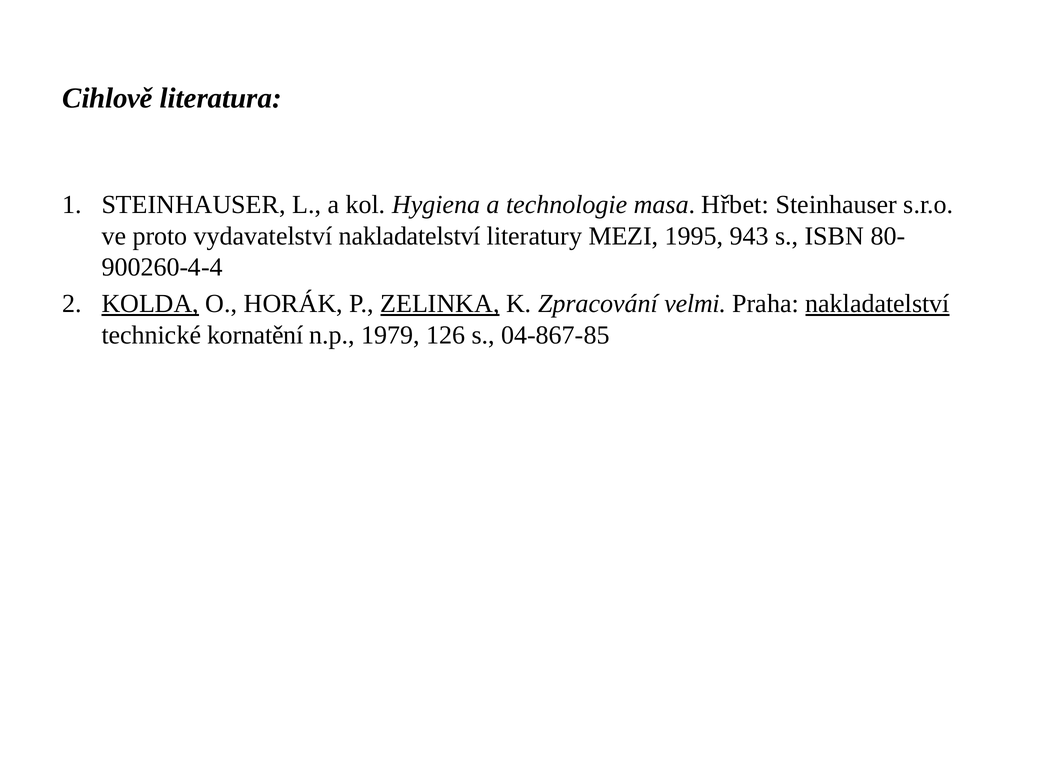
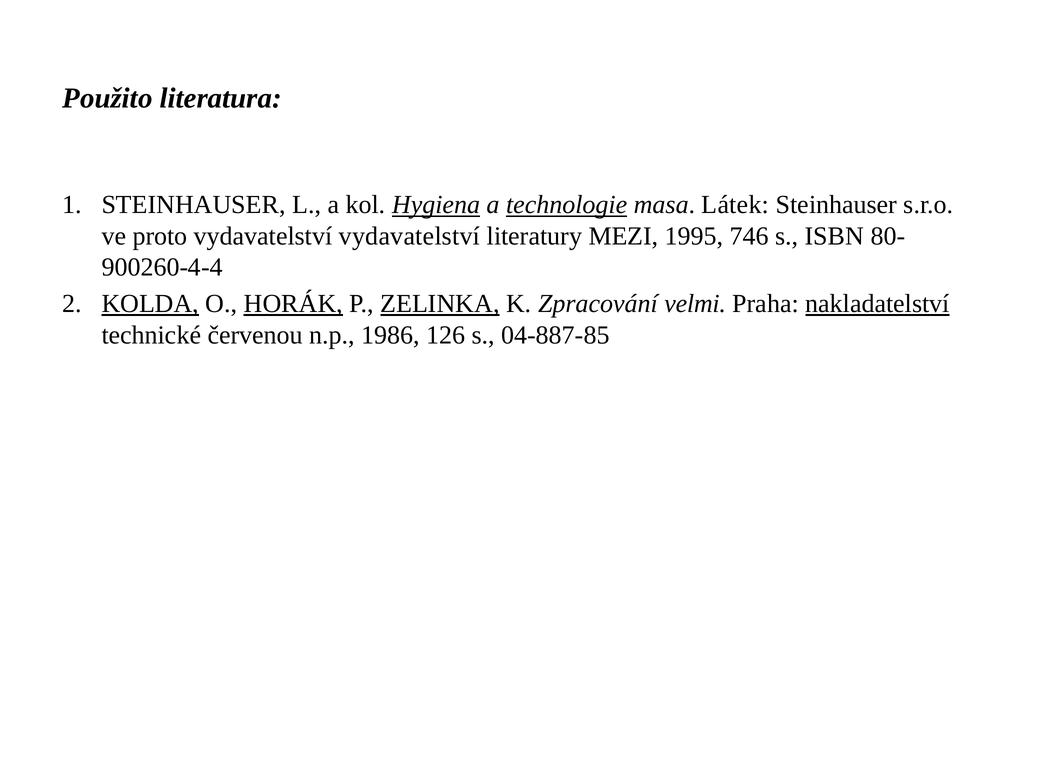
Cihlově: Cihlově -> Použito
Hygiena underline: none -> present
technologie underline: none -> present
Hřbet: Hřbet -> Látek
vydavatelství nakladatelství: nakladatelství -> vydavatelství
943: 943 -> 746
HORÁK underline: none -> present
kornatění: kornatění -> červenou
1979: 1979 -> 1986
04-867-85: 04-867-85 -> 04-887-85
